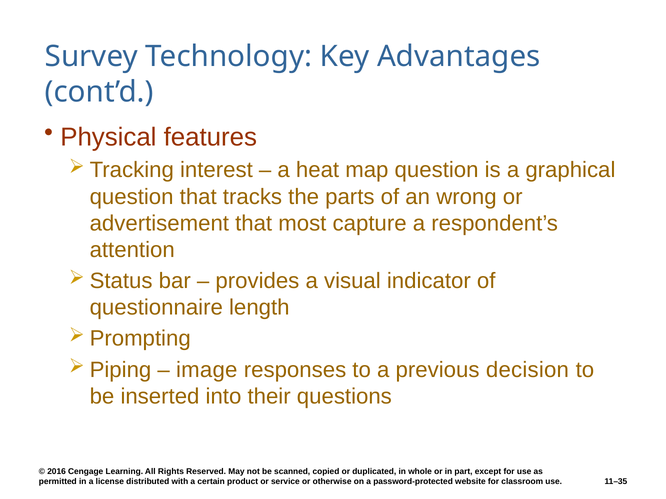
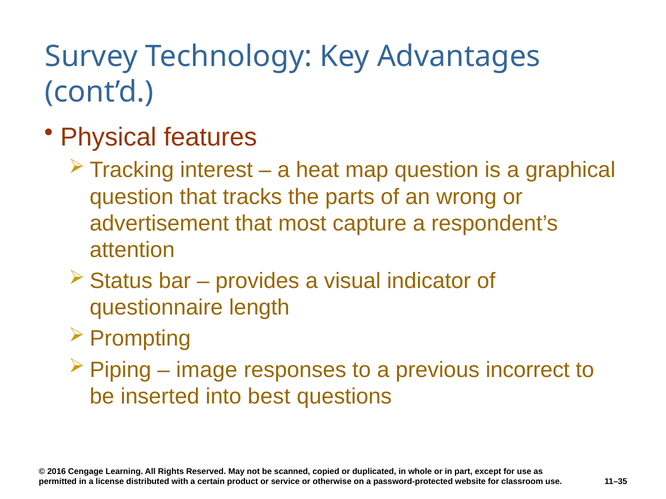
decision: decision -> incorrect
their: their -> best
